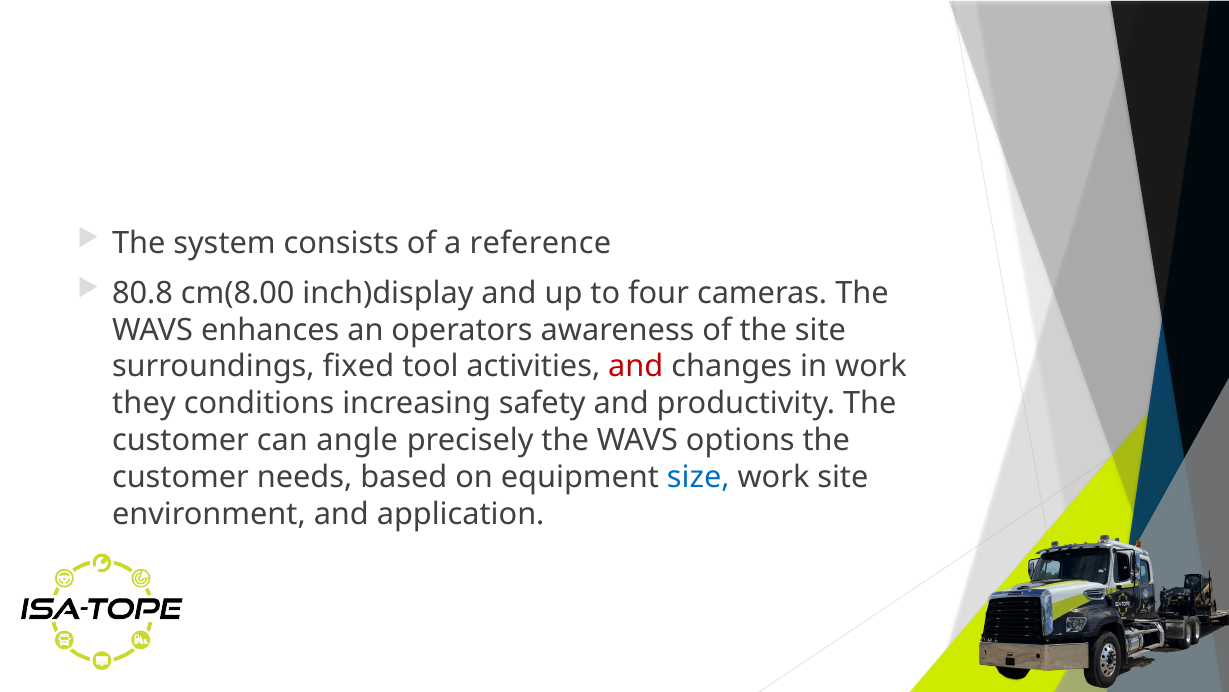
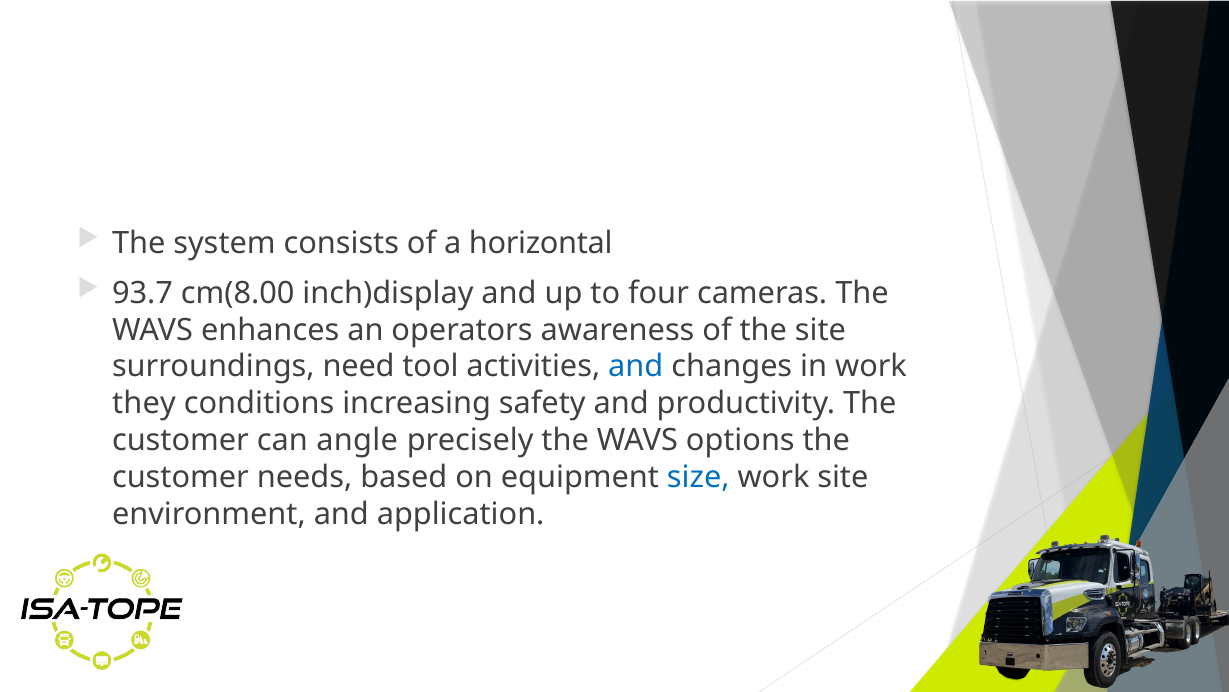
reference: reference -> horizontal
80.8: 80.8 -> 93.7
fixed: fixed -> need
and at (636, 366) colour: red -> blue
